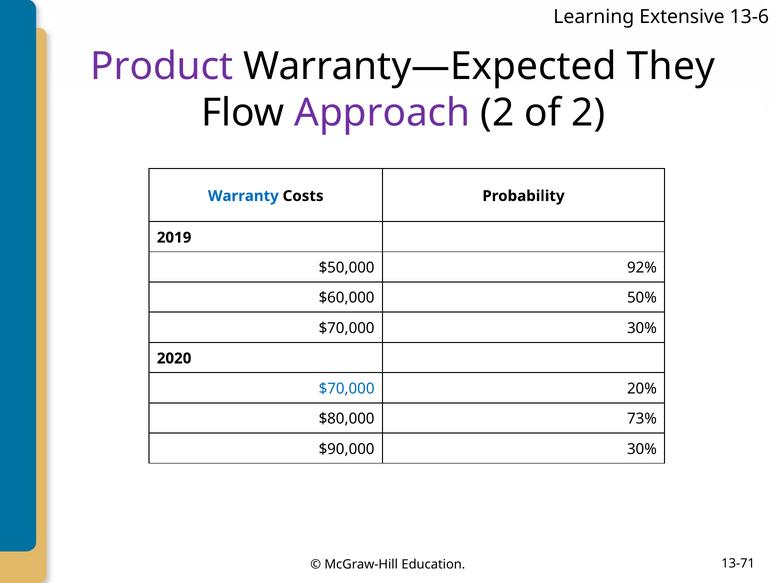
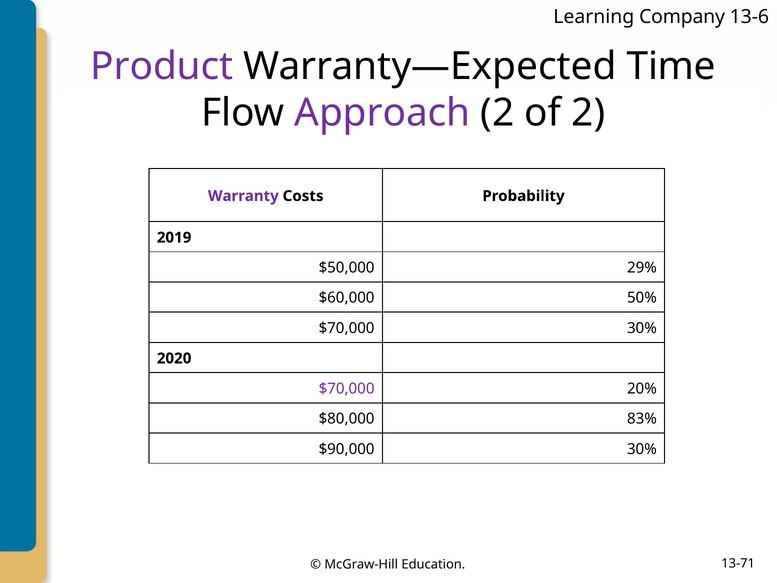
Extensive: Extensive -> Company
They: They -> Time
Warranty colour: blue -> purple
92%: 92% -> 29%
$70,000 at (347, 388) colour: blue -> purple
73%: 73% -> 83%
